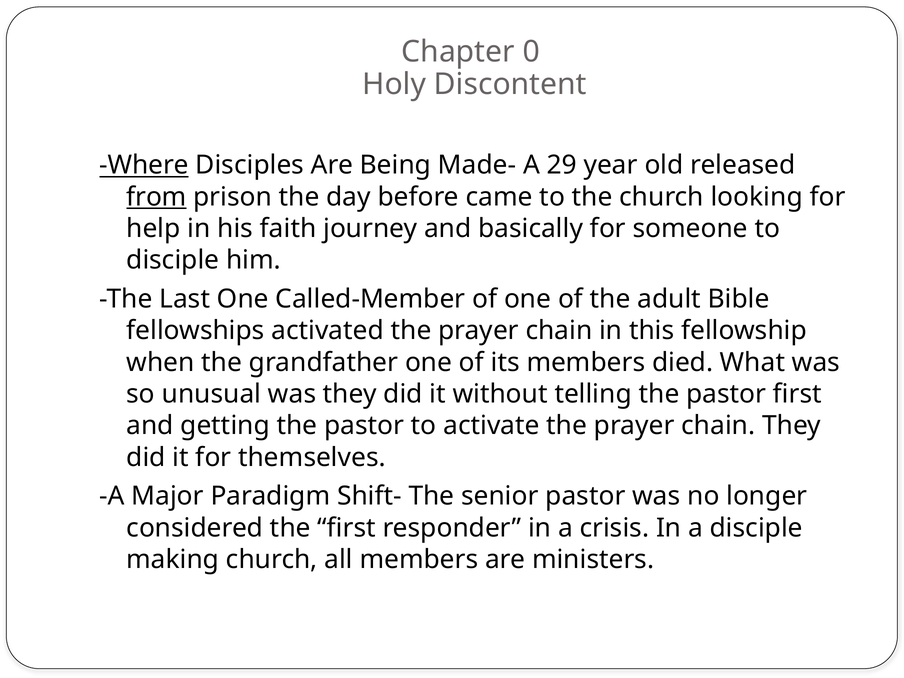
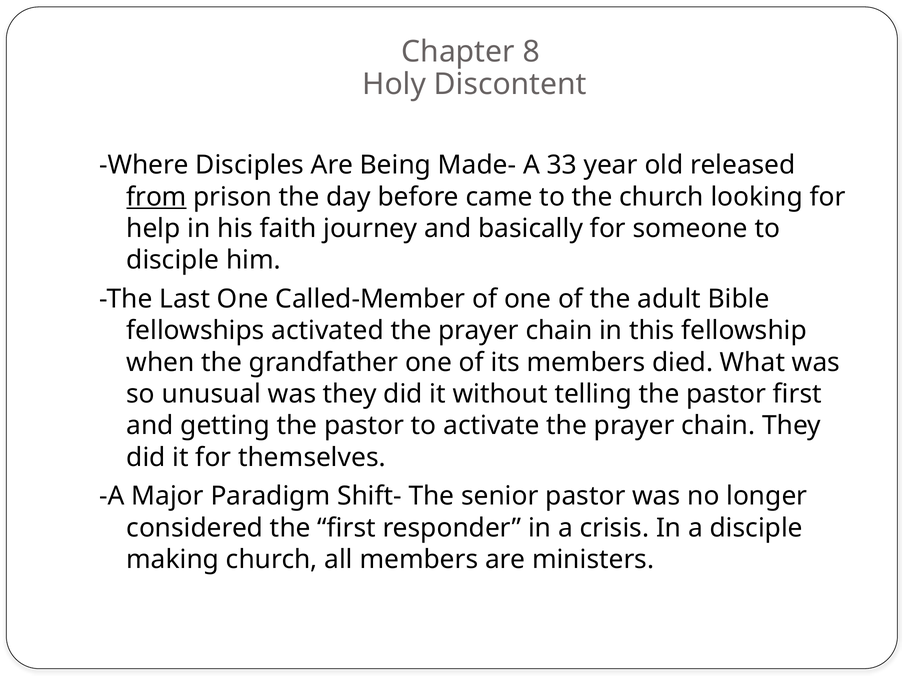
0: 0 -> 8
Where underline: present -> none
29: 29 -> 33
